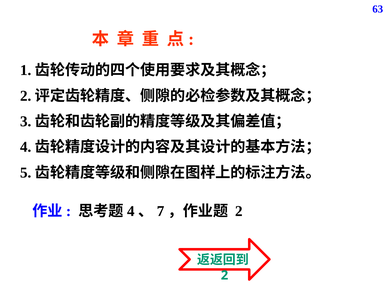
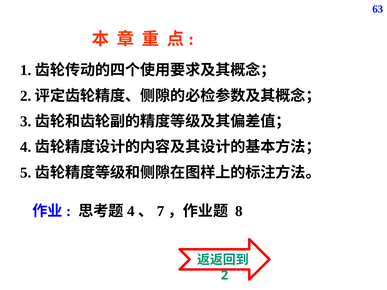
2 at (239, 211): 2 -> 8
